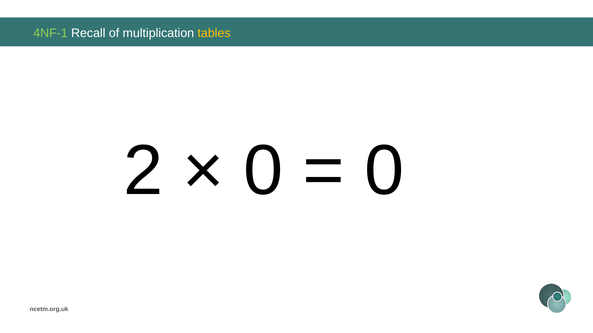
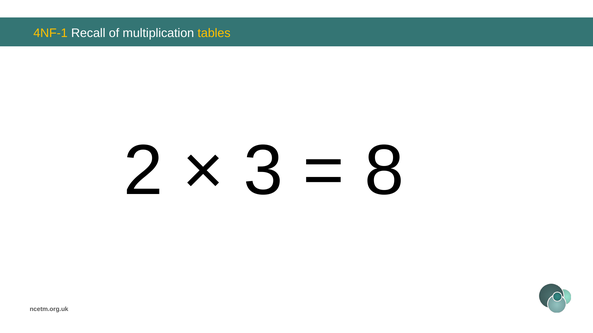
4NF-1 colour: light green -> yellow
0 at (263, 171): 0 -> 3
0 at (384, 171): 0 -> 8
